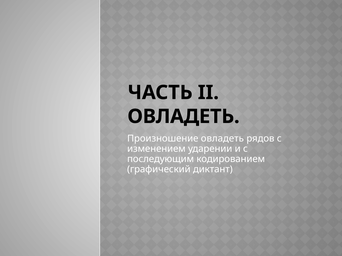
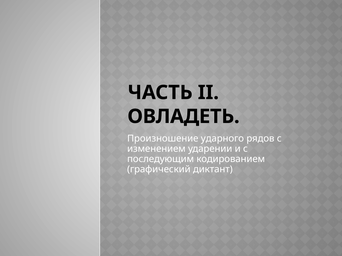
Произношение овладеть: овладеть -> ударного
